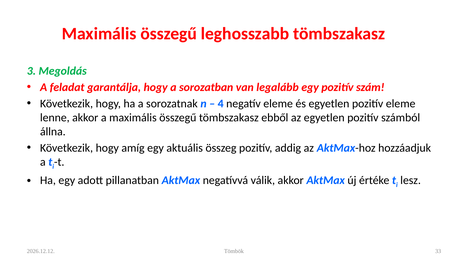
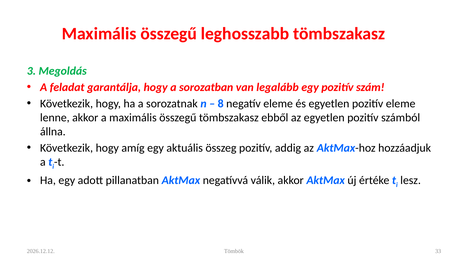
4: 4 -> 8
